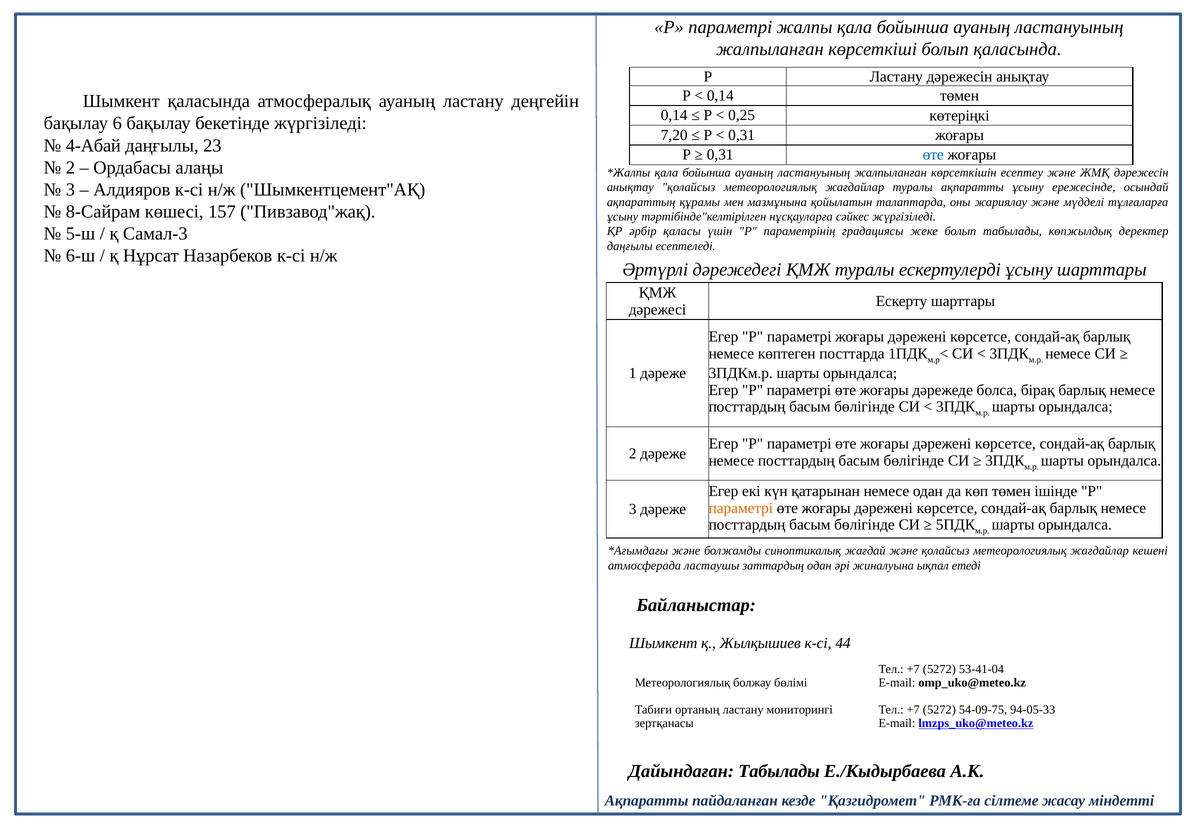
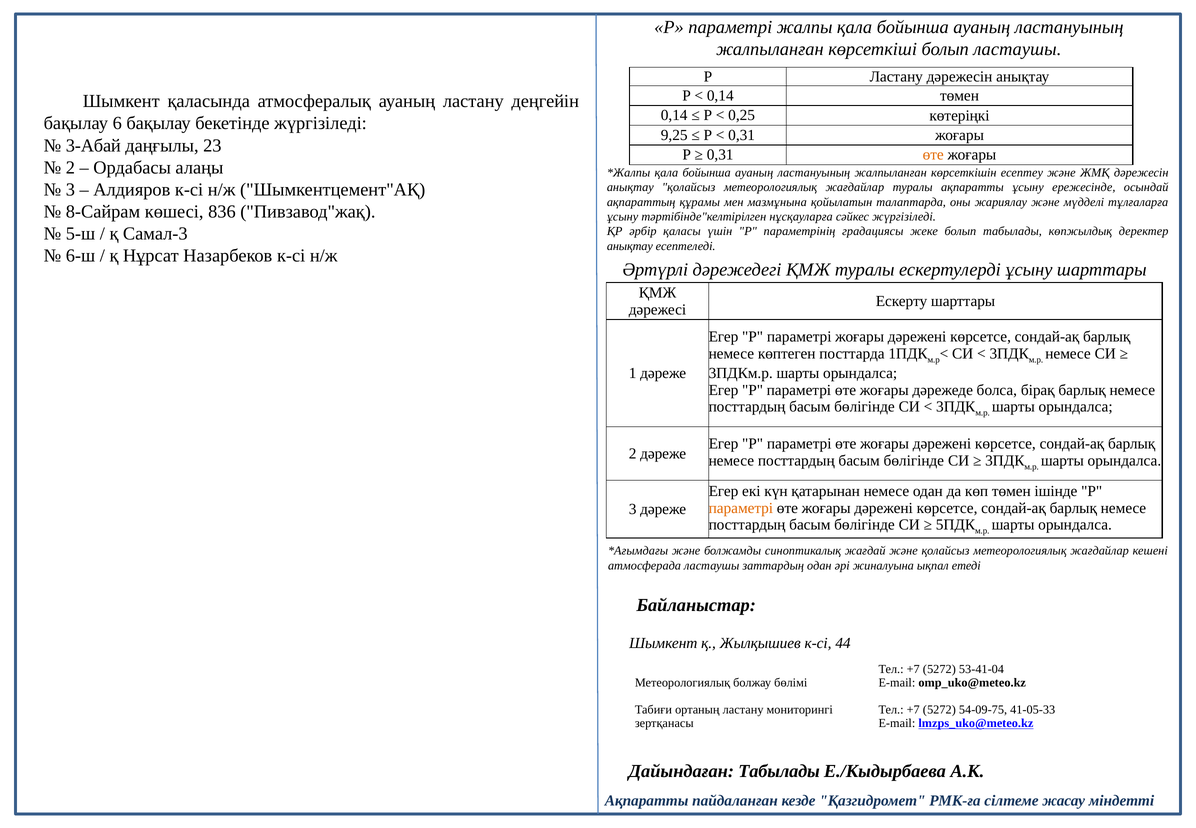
болып қаласында: қаласында -> ластаушы
7,20: 7,20 -> 9,25
4-Абай: 4-Абай -> 3-Абай
өте at (933, 155) colour: blue -> orange
157: 157 -> 836
даңғылы at (630, 246): даңғылы -> анықтау
94-05-33: 94-05-33 -> 41-05-33
